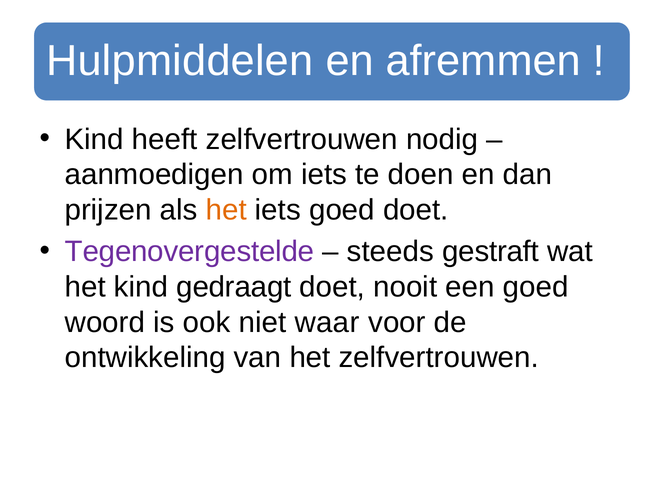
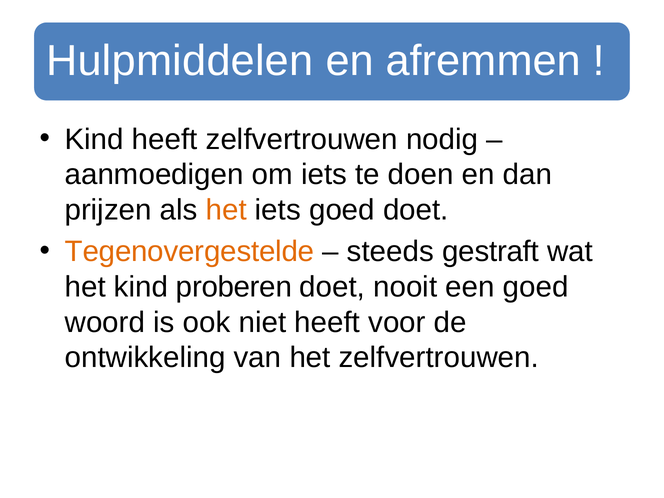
Tegenovergestelde colour: purple -> orange
gedraagt: gedraagt -> proberen
niet waar: waar -> heeft
